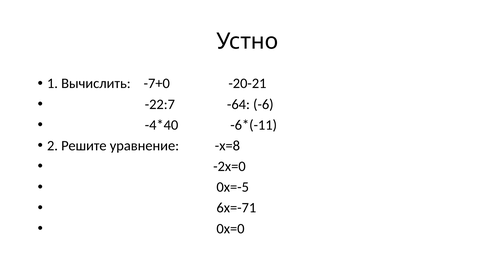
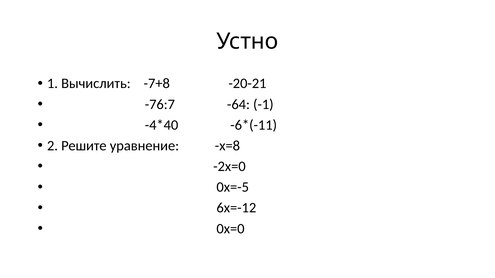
-7+0: -7+0 -> -7+8
-22:7: -22:7 -> -76:7
-6: -6 -> -1
6х=-71: 6х=-71 -> 6х=-12
